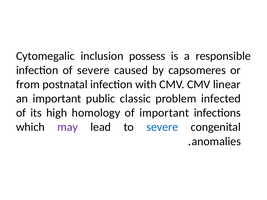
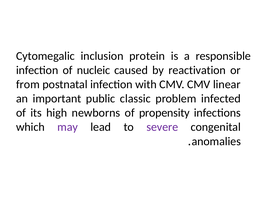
possess: possess -> protein
of severe: severe -> nucleic
capsomeres: capsomeres -> reactivation
homology: homology -> newborns
of important: important -> propensity
severe at (162, 127) colour: blue -> purple
